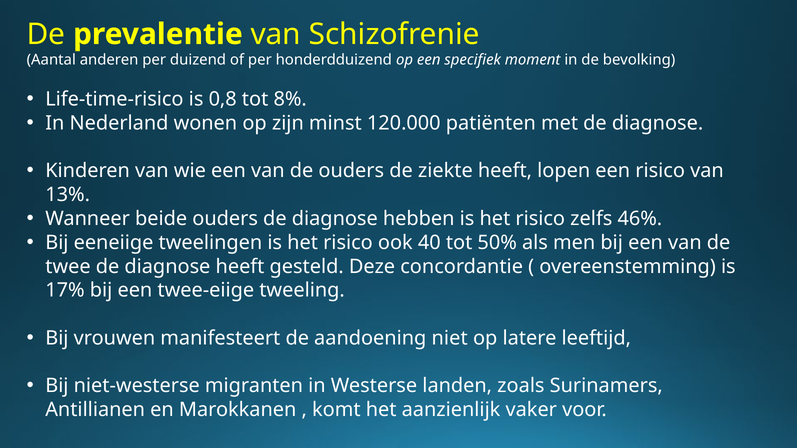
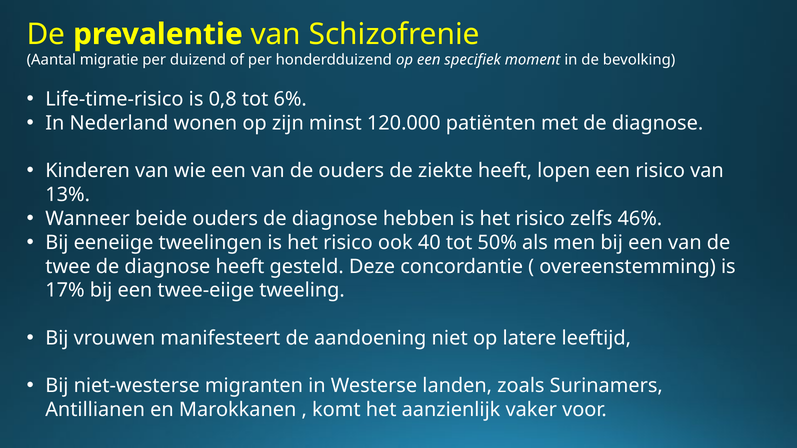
anderen: anderen -> migratie
8%: 8% -> 6%
